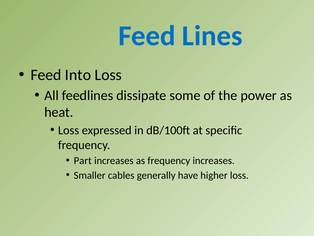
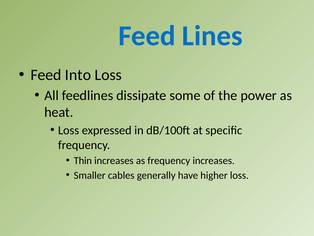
Part: Part -> Thin
